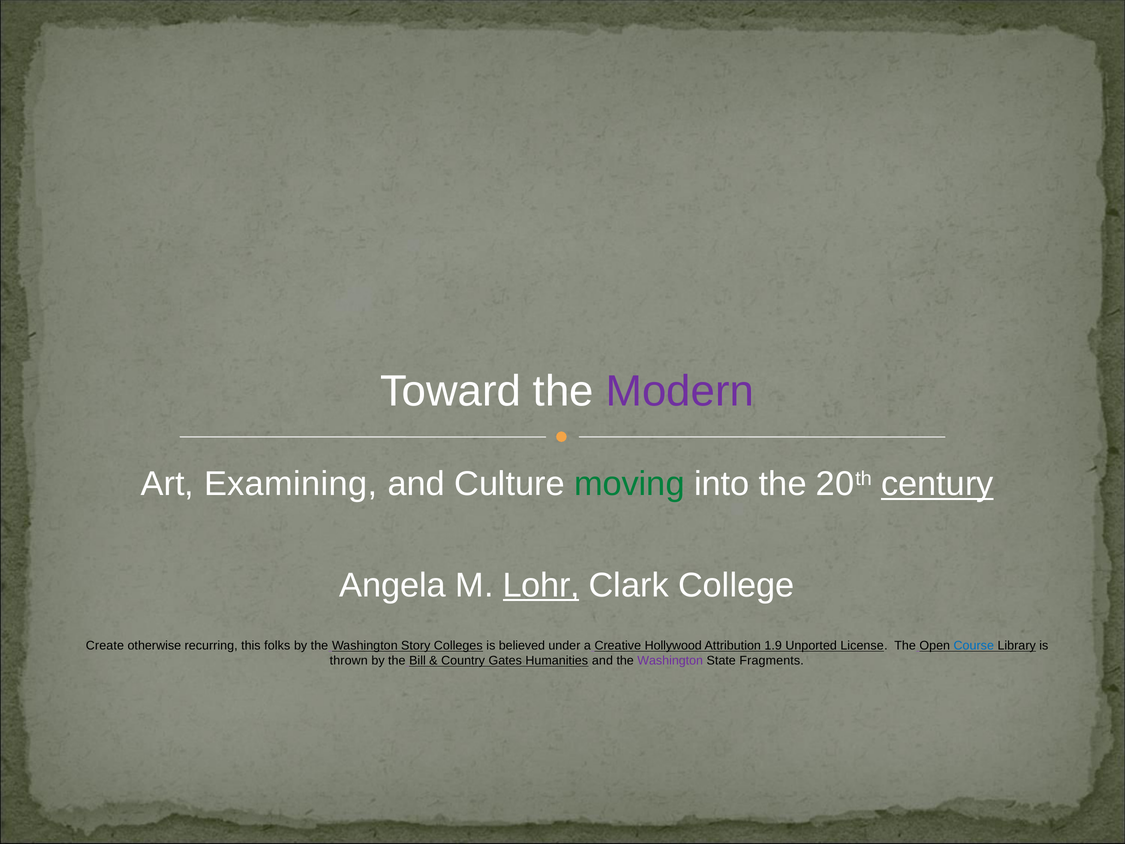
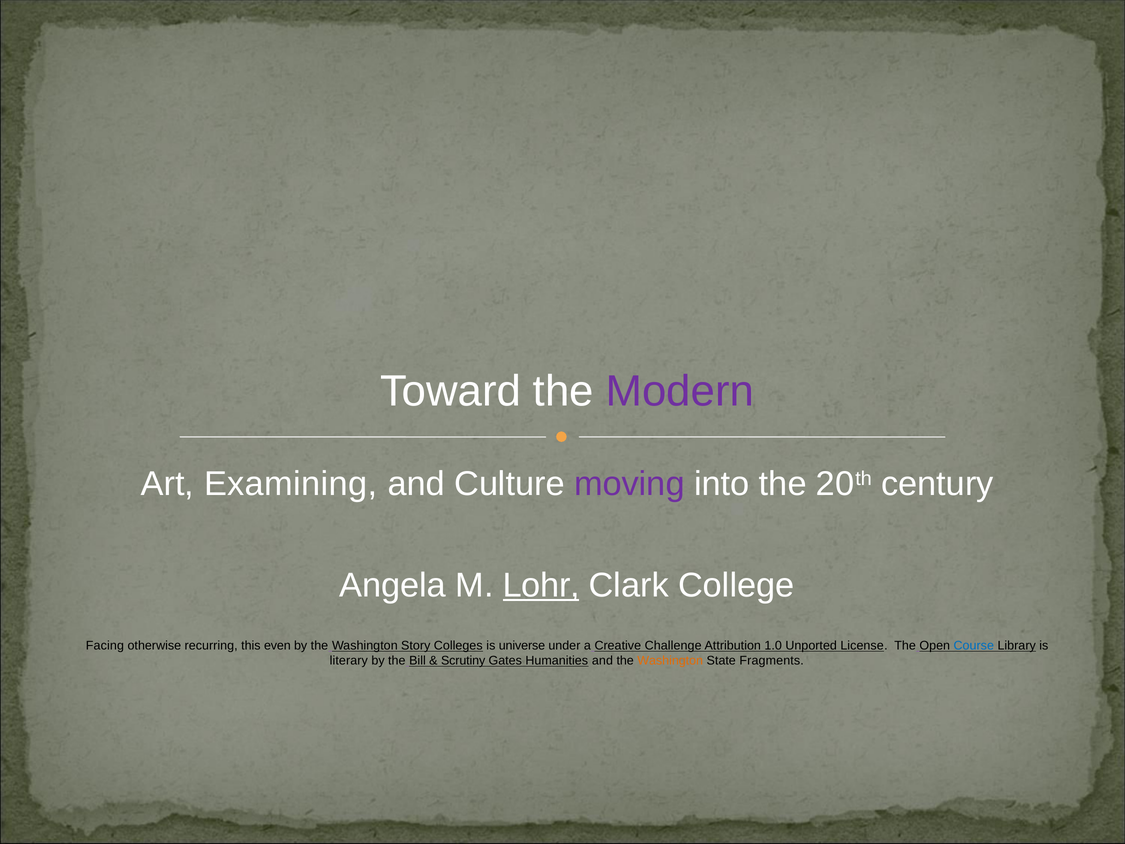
moving colour: green -> purple
century underline: present -> none
Create: Create -> Facing
folks: folks -> even
believed: believed -> universe
Hollywood: Hollywood -> Challenge
1.9: 1.9 -> 1.0
thrown: thrown -> literary
Country: Country -> Scrutiny
Washington at (670, 660) colour: purple -> orange
